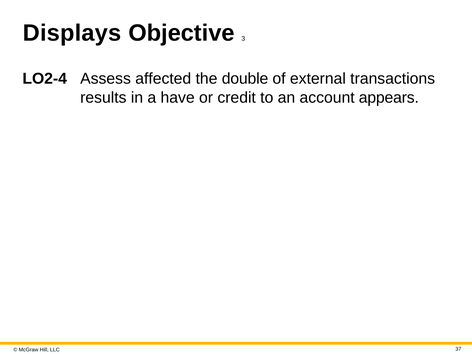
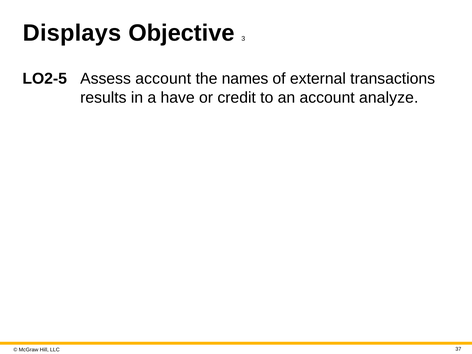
LO2-4: LO2-4 -> LO2-5
Assess affected: affected -> account
double: double -> names
appears: appears -> analyze
